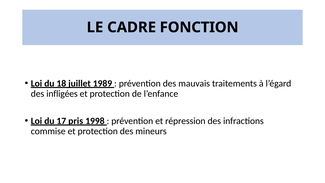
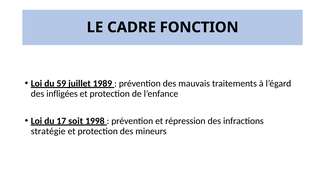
18: 18 -> 59
pris: pris -> soit
commise: commise -> stratégie
